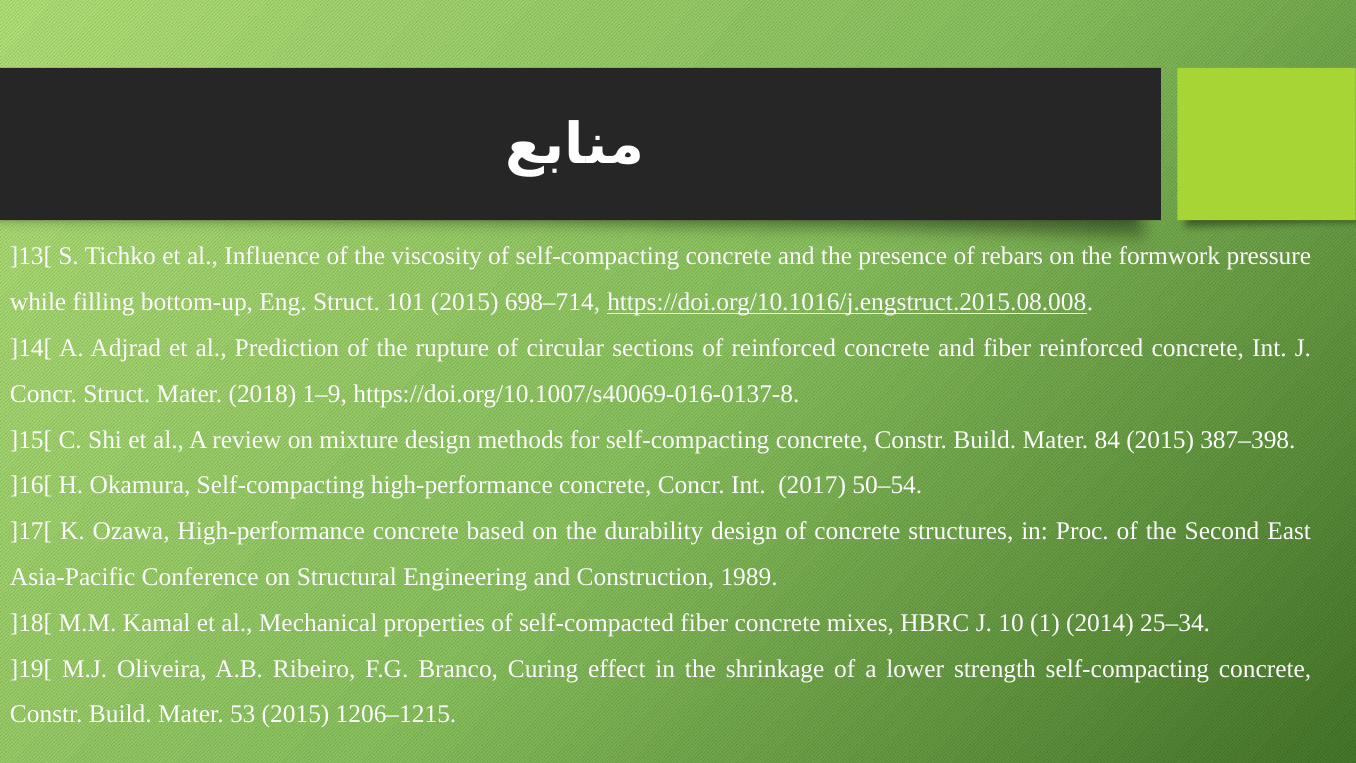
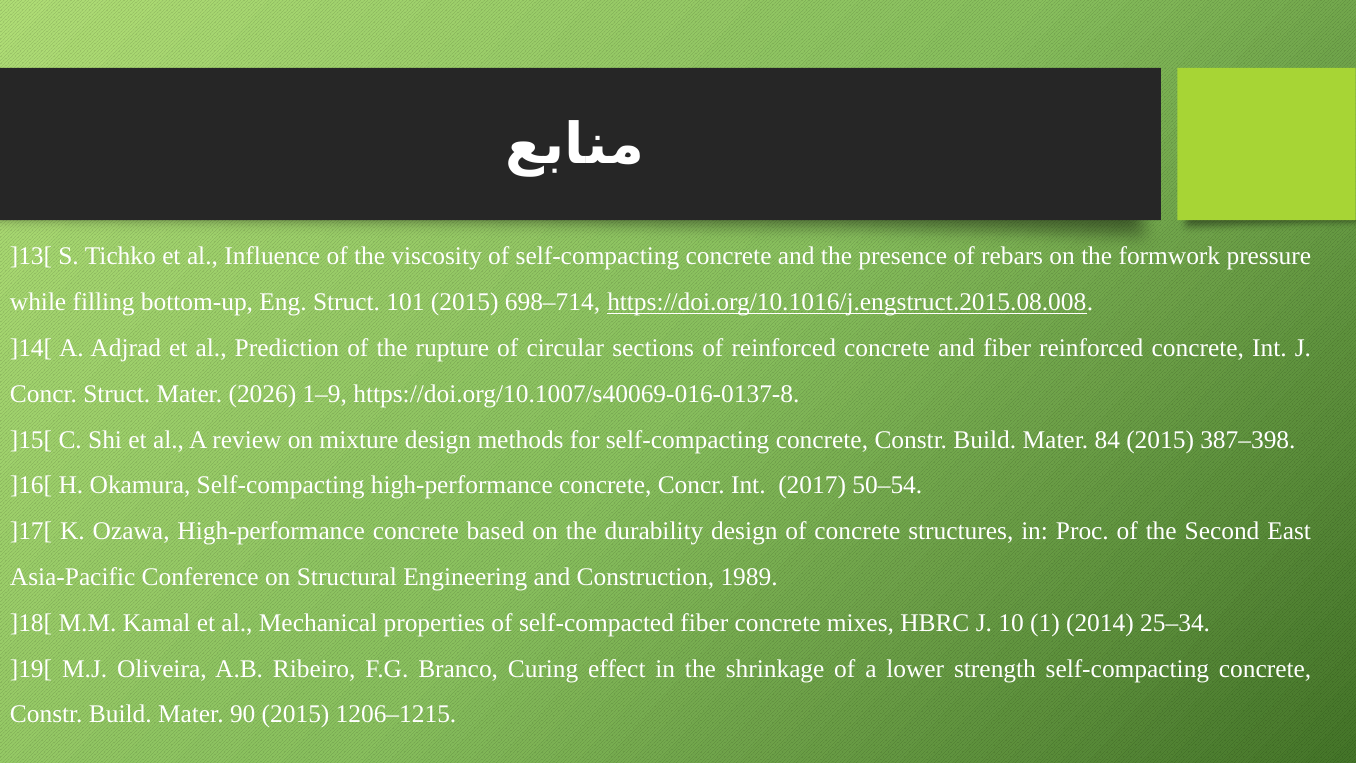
2018: 2018 -> 2026
53: 53 -> 90
